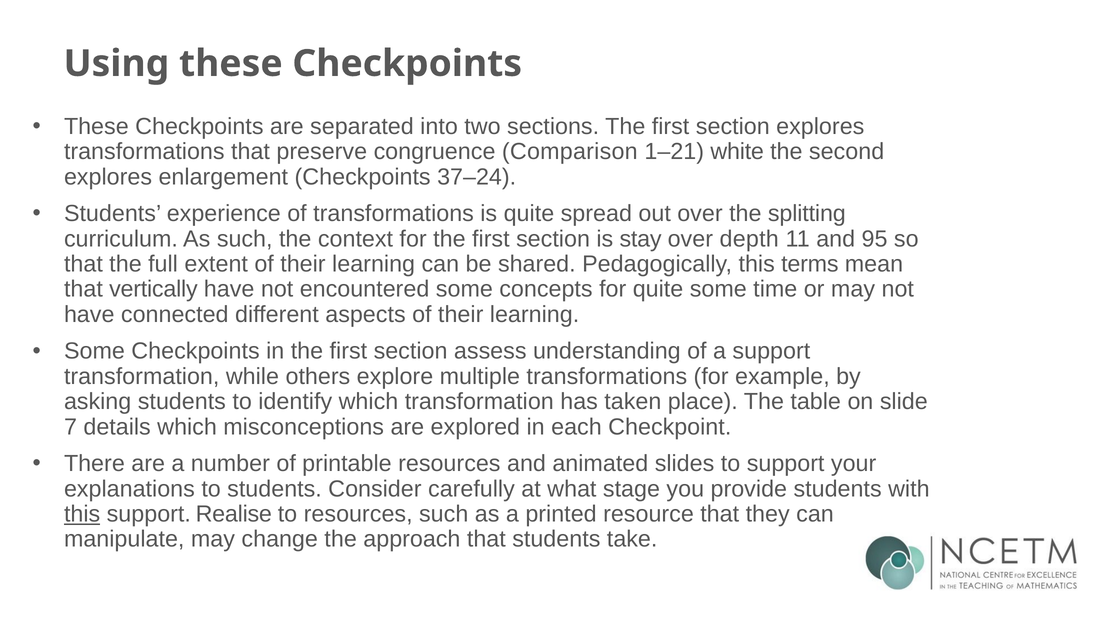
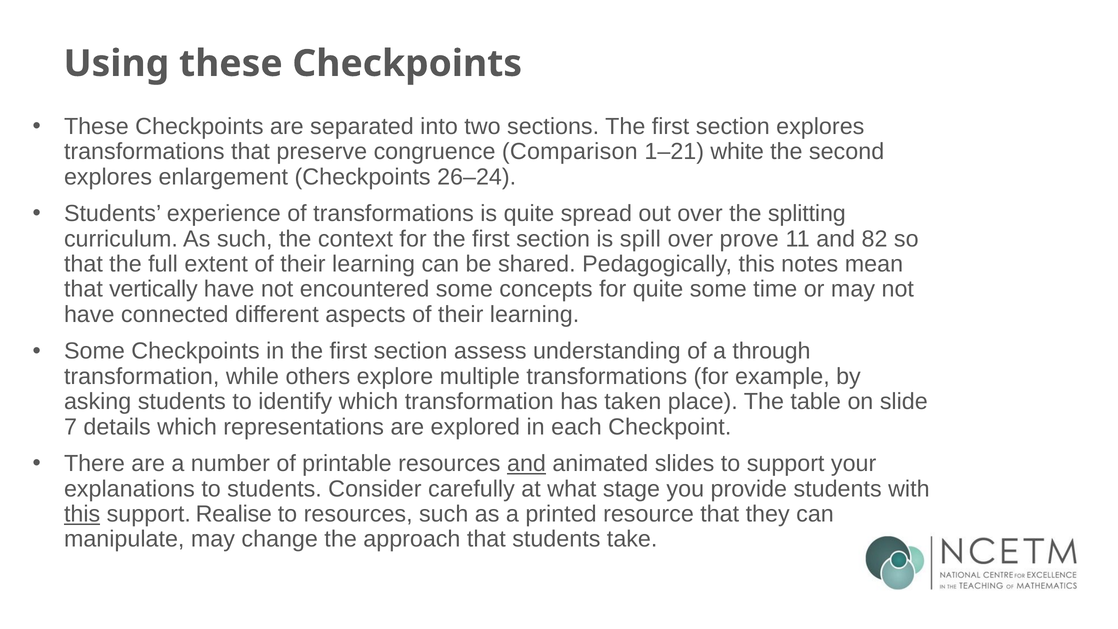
37–24: 37–24 -> 26–24
stay: stay -> spill
depth: depth -> prove
95: 95 -> 82
terms: terms -> notes
a support: support -> through
misconceptions: misconceptions -> representations
and at (526, 464) underline: none -> present
